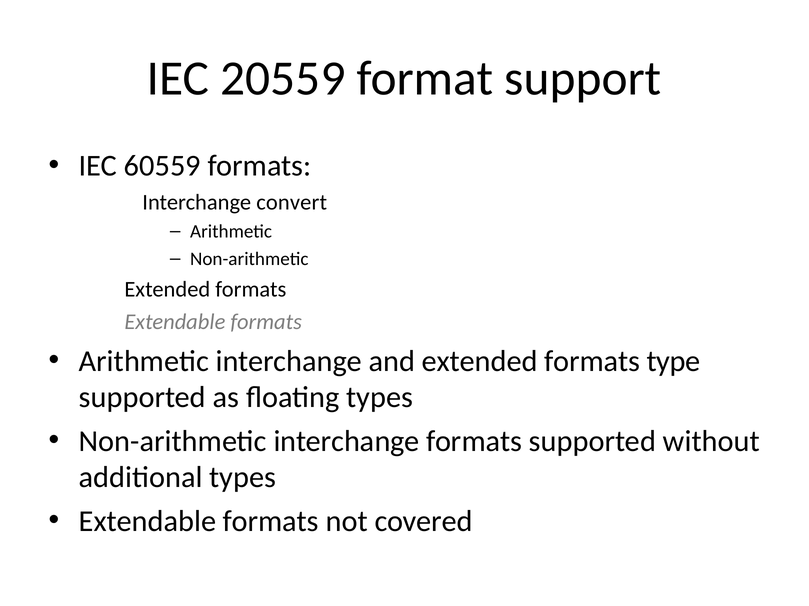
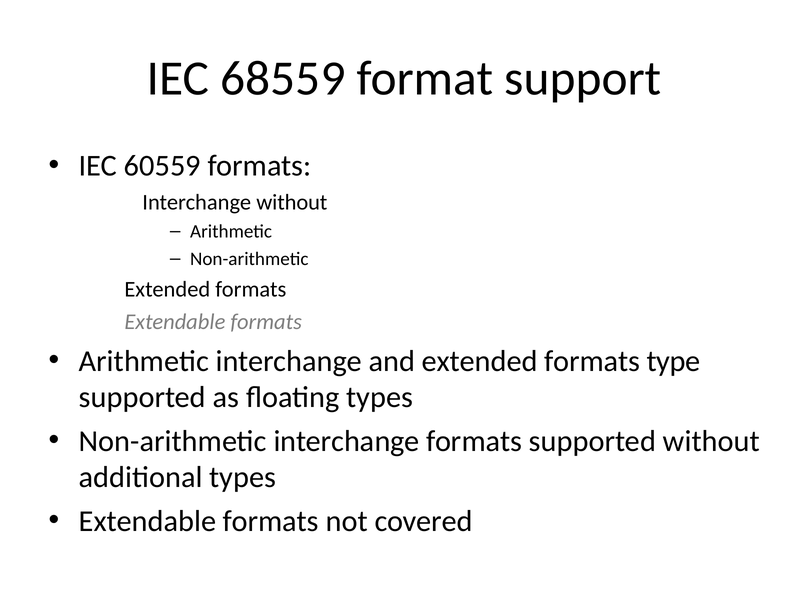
20559: 20559 -> 68559
Interchange convert: convert -> without
